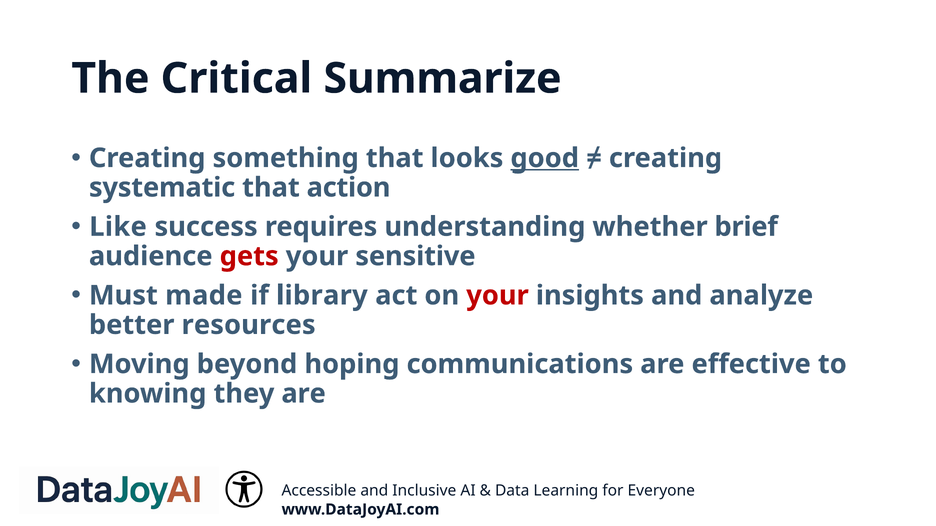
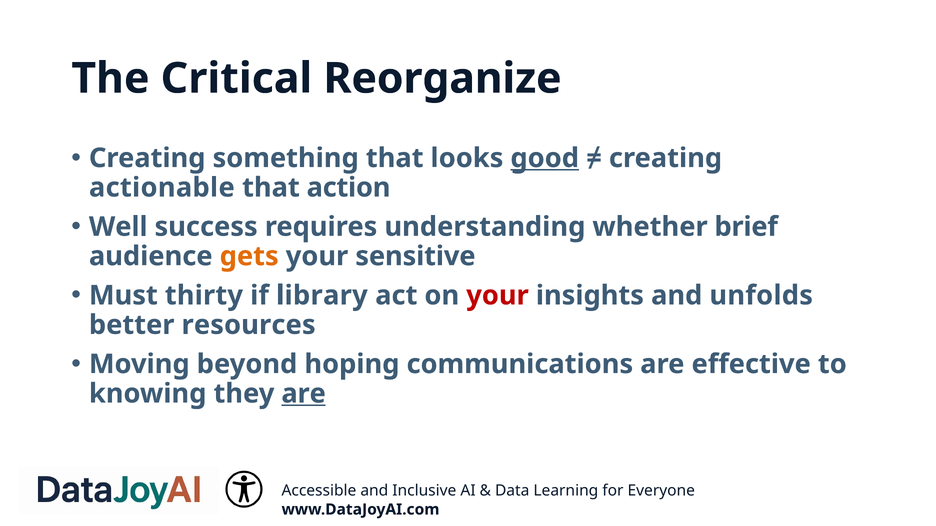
Summarize: Summarize -> Reorganize
systematic: systematic -> actionable
Like: Like -> Well
gets colour: red -> orange
made: made -> thirty
analyze: analyze -> unfolds
are at (304, 394) underline: none -> present
